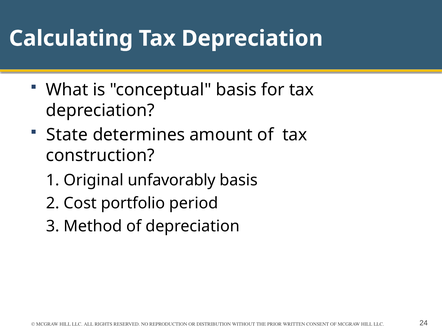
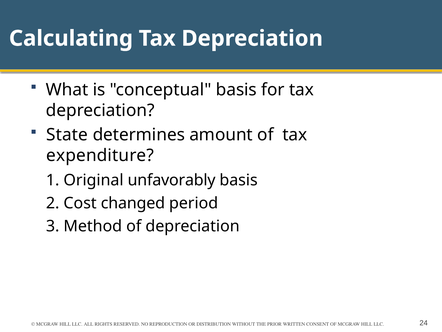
construction: construction -> expenditure
portfolio: portfolio -> changed
